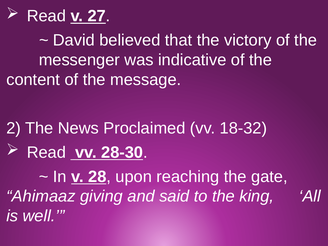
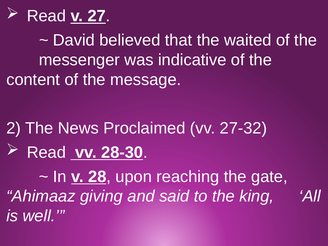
victory: victory -> waited
18-32: 18-32 -> 27-32
